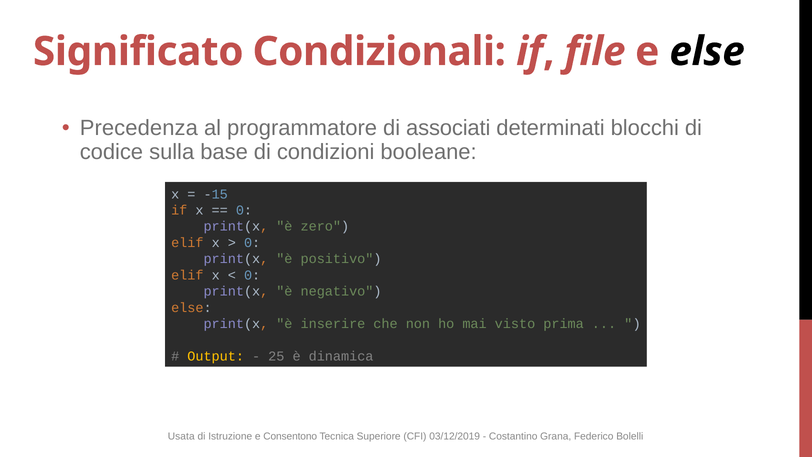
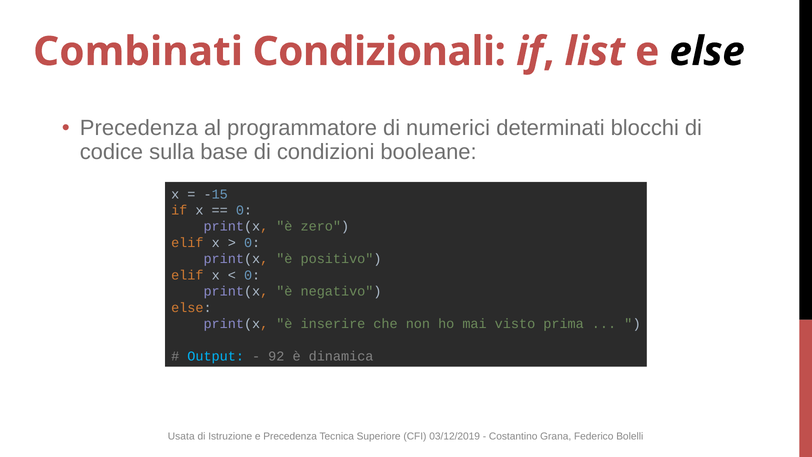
Significato: Significato -> Combinati
file: file -> list
associati: associati -> numerici
Output colour: yellow -> light blue
25: 25 -> 92
e Consentono: Consentono -> Precedenza
